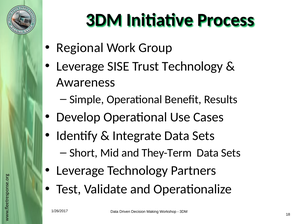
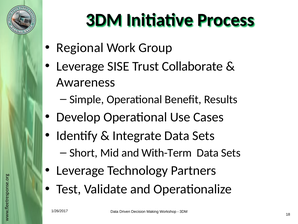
Trust Technology: Technology -> Collaborate
They-Term: They-Term -> With-Term
